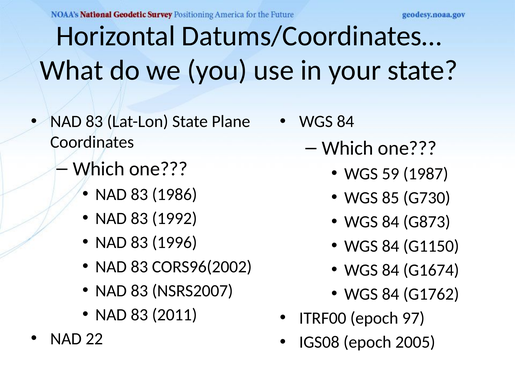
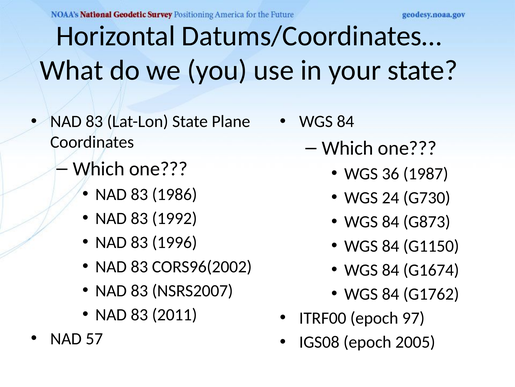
59: 59 -> 36
85: 85 -> 24
22: 22 -> 57
